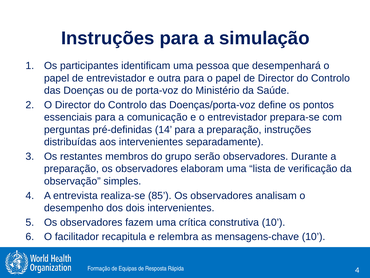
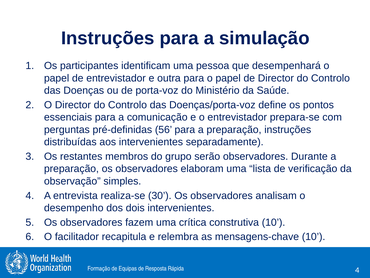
14: 14 -> 56
85: 85 -> 30
